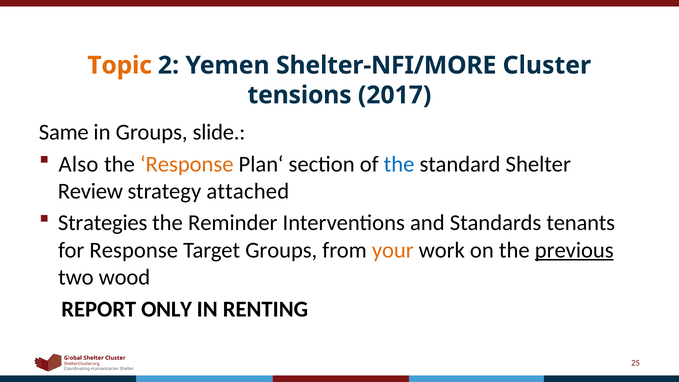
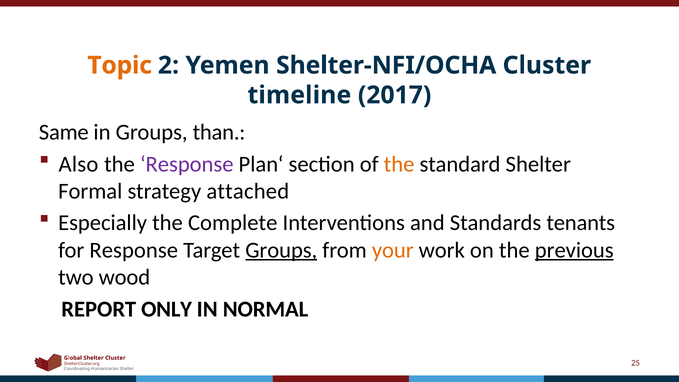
Shelter-NFI/MORE: Shelter-NFI/MORE -> Shelter-NFI/OCHA
tensions: tensions -> timeline
slide: slide -> than
Response at (187, 164) colour: orange -> purple
the at (399, 164) colour: blue -> orange
Review: Review -> Formal
Strategies: Strategies -> Especially
Reminder: Reminder -> Complete
Groups at (281, 250) underline: none -> present
RENTING: RENTING -> NORMAL
